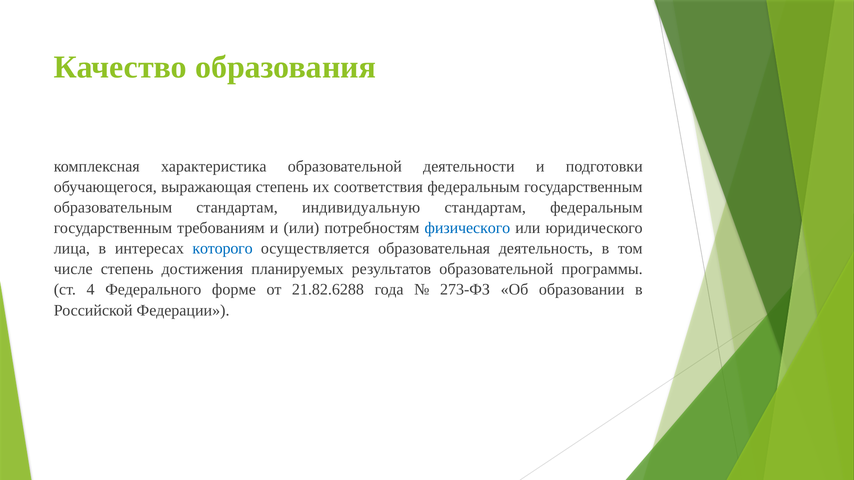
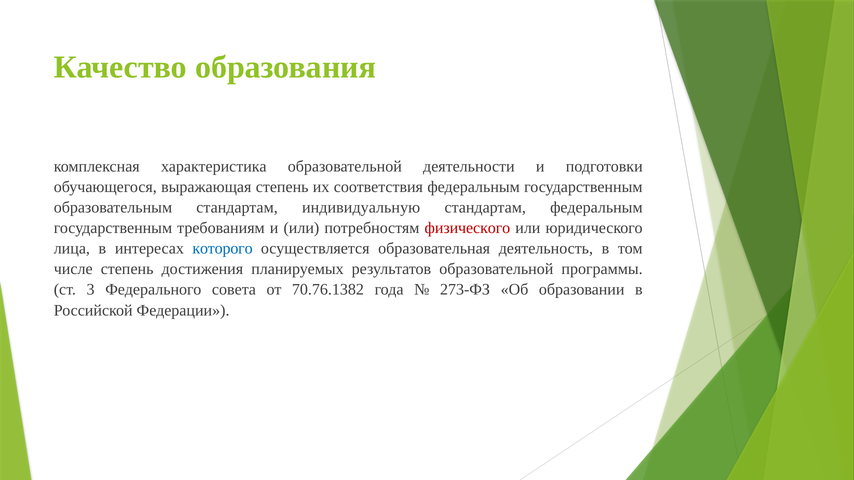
физического colour: blue -> red
4: 4 -> 3
форме: форме -> совета
21.82.6288: 21.82.6288 -> 70.76.1382
